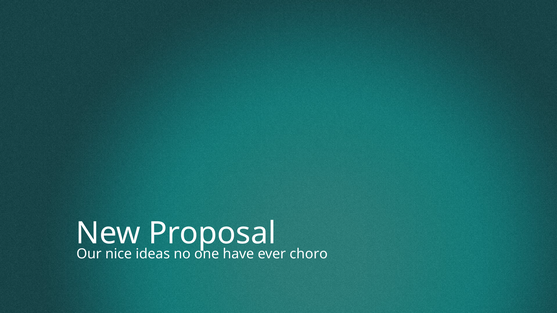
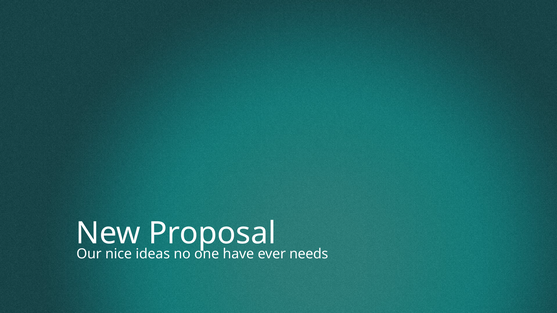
choro: choro -> needs
